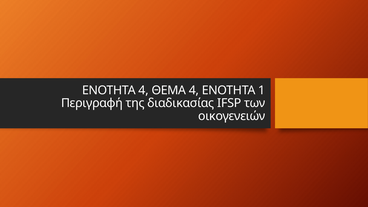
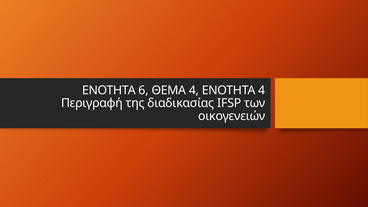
ΕΝΟΤΗΤΑ 4: 4 -> 6
ΕΝΟΤΗΤΑ 1: 1 -> 4
